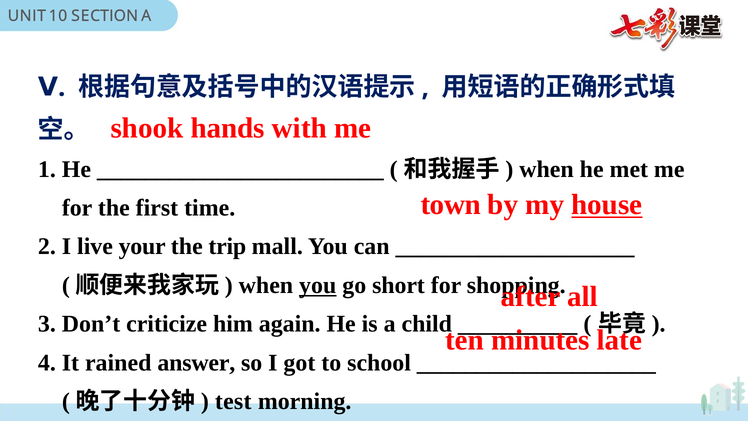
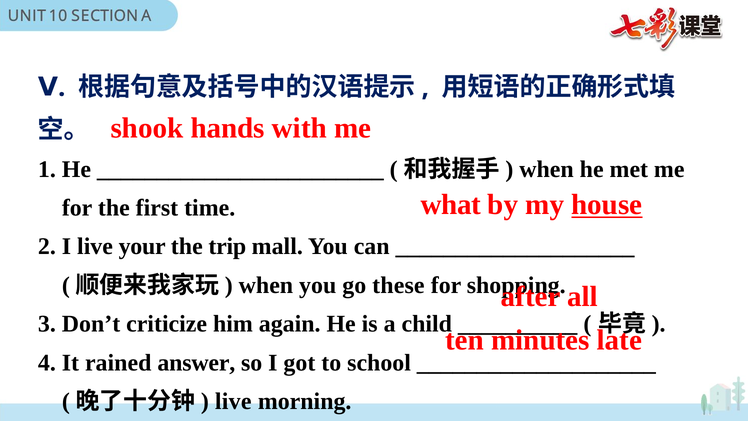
town: town -> what
you at (318, 285) underline: present -> none
short: short -> these
test at (233, 401): test -> live
